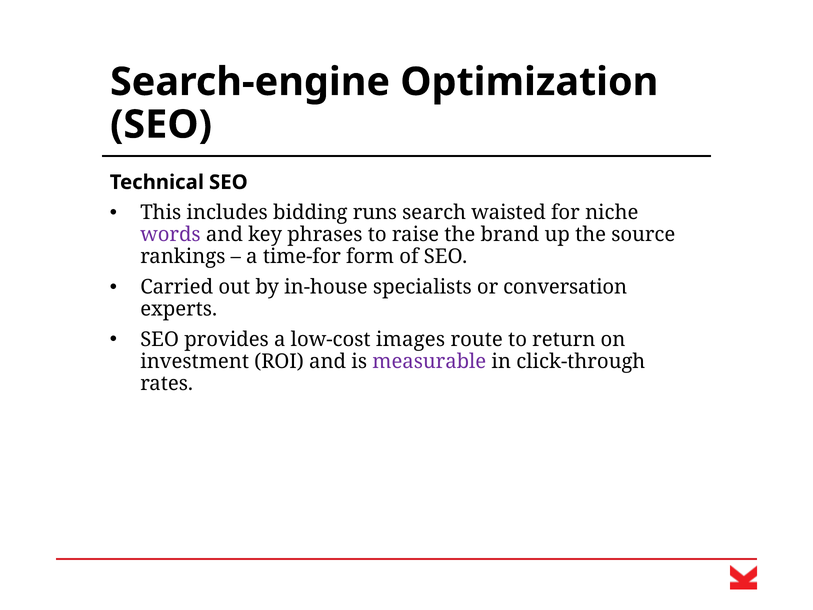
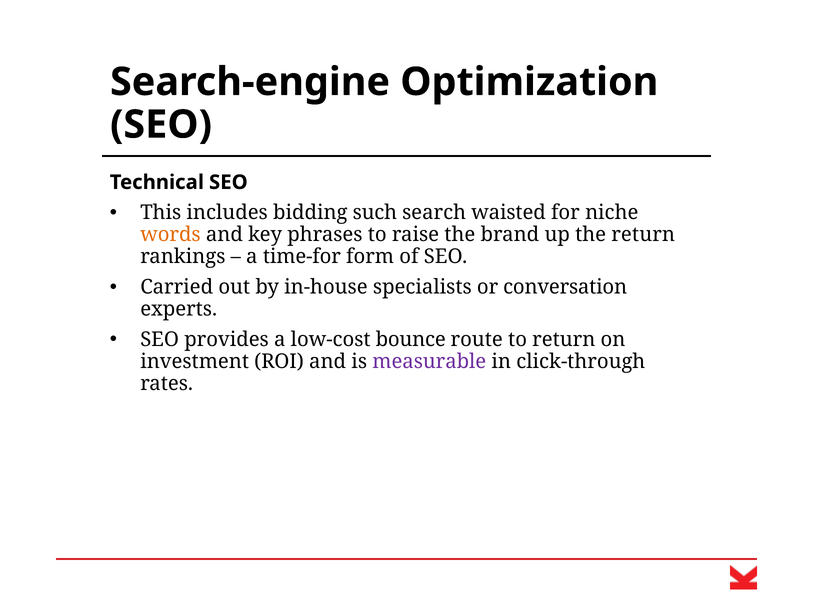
runs: runs -> such
words colour: purple -> orange
the source: source -> return
images: images -> bounce
